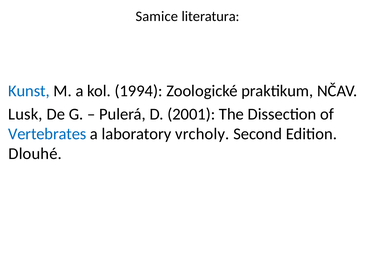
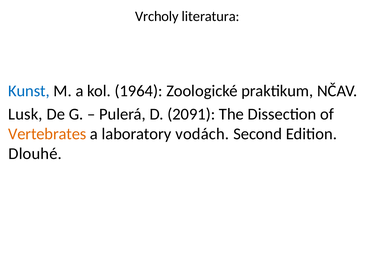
Samice: Samice -> Vrcholy
1994: 1994 -> 1964
2001: 2001 -> 2091
Vertebrates colour: blue -> orange
vrcholy: vrcholy -> vodách
